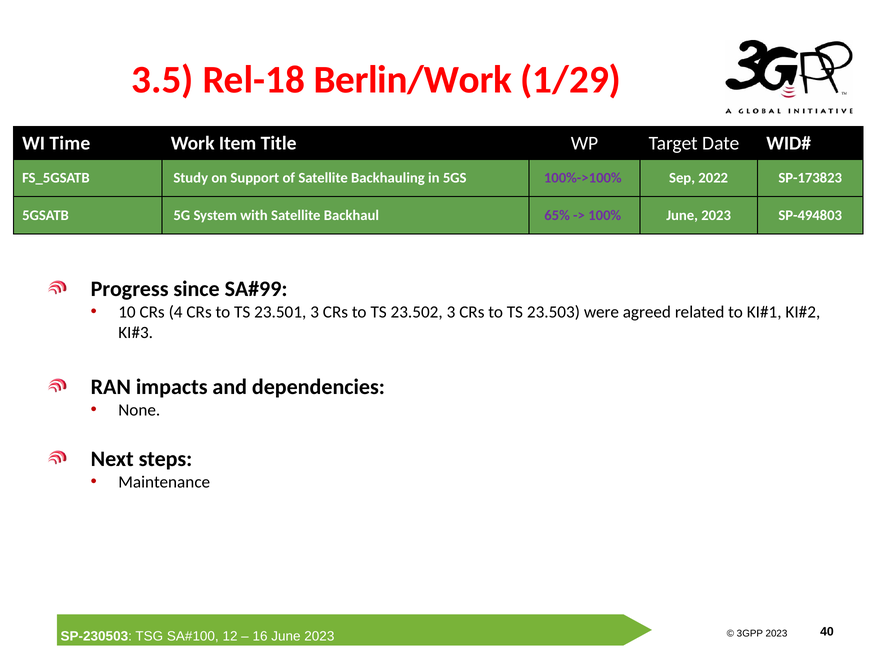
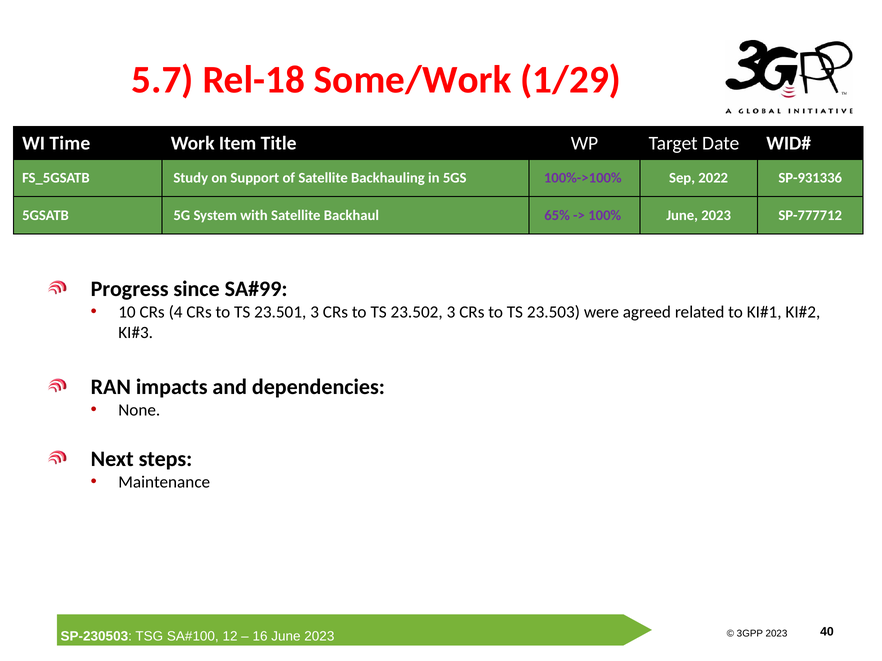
3.5: 3.5 -> 5.7
Berlin/Work: Berlin/Work -> Some/Work
SP-173823: SP-173823 -> SP-931336
SP-494803: SP-494803 -> SP-777712
